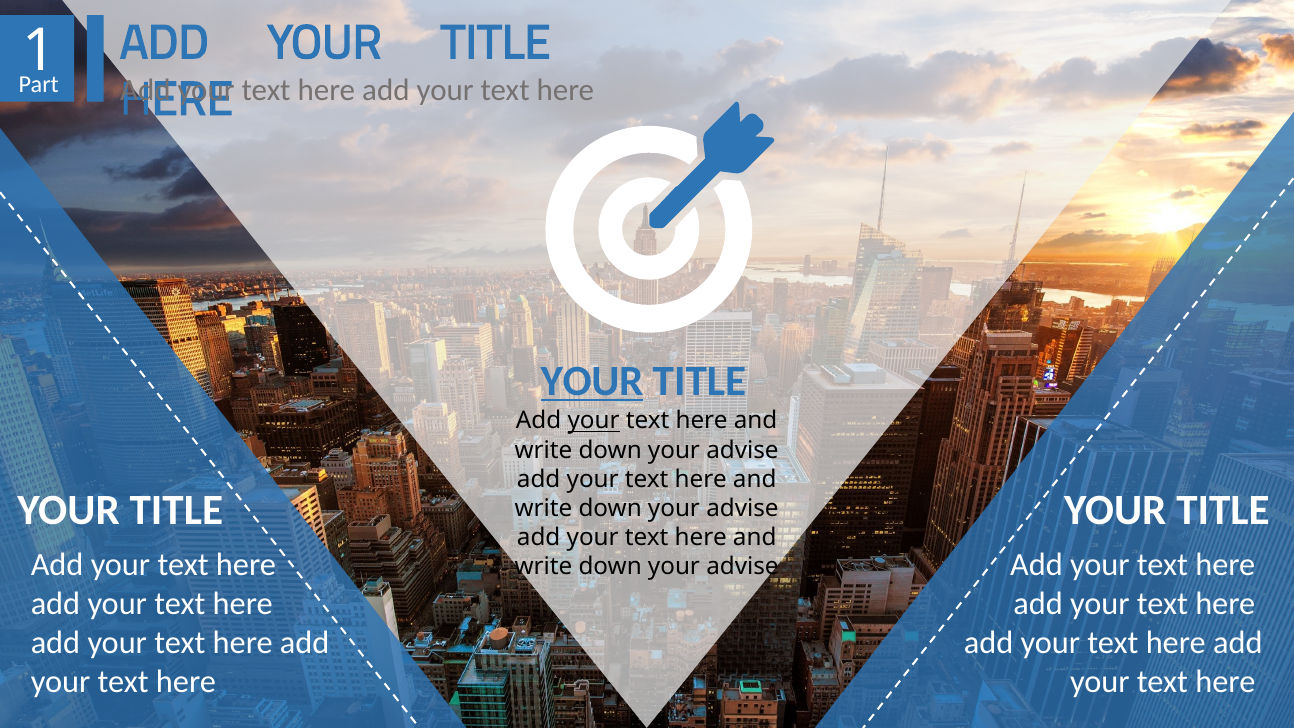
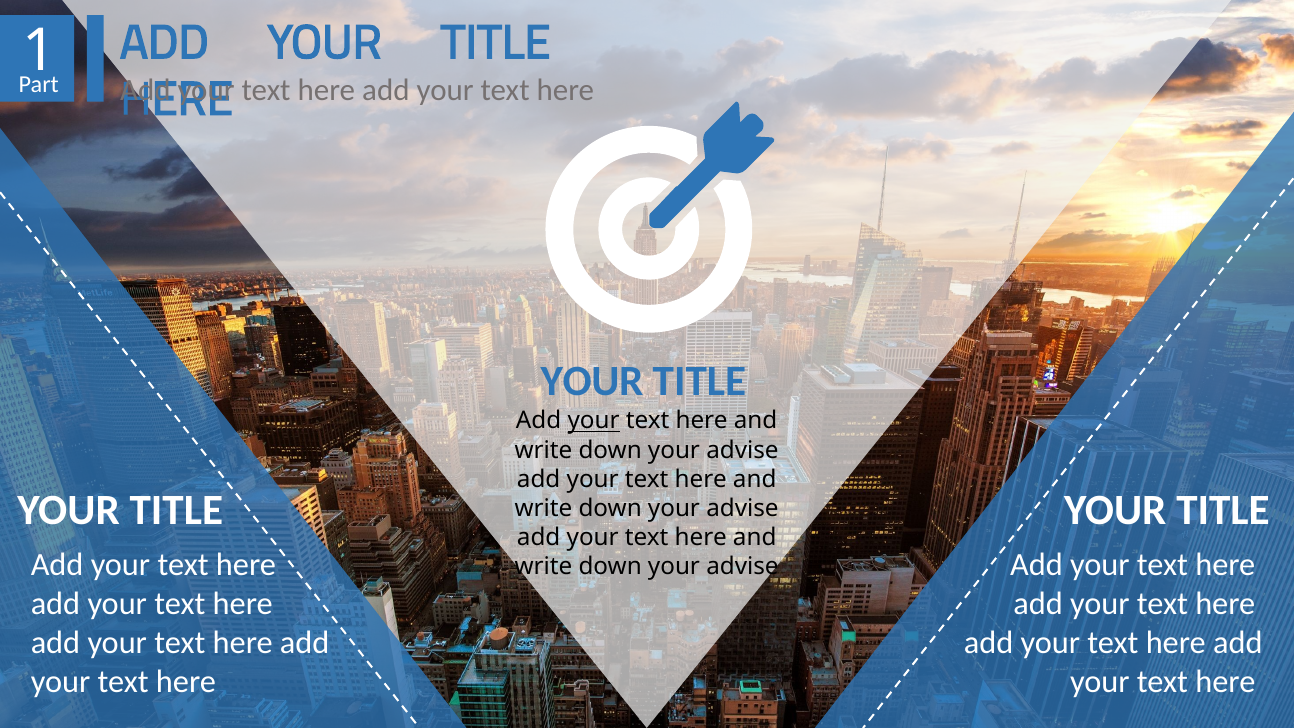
YOUR at (592, 381) underline: present -> none
